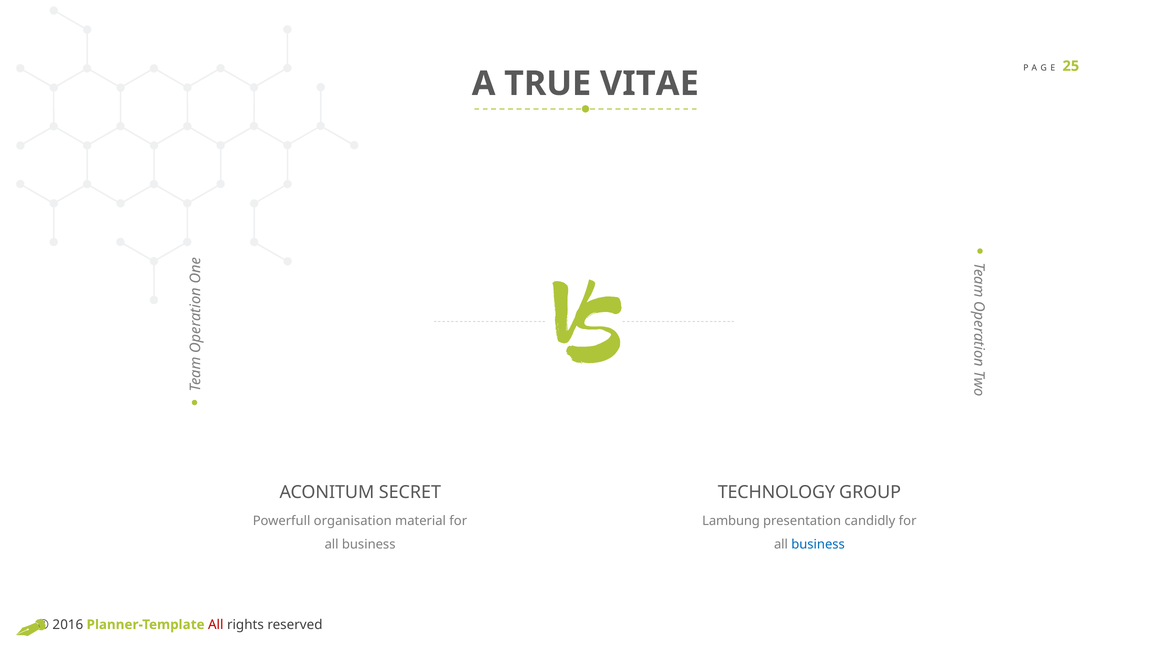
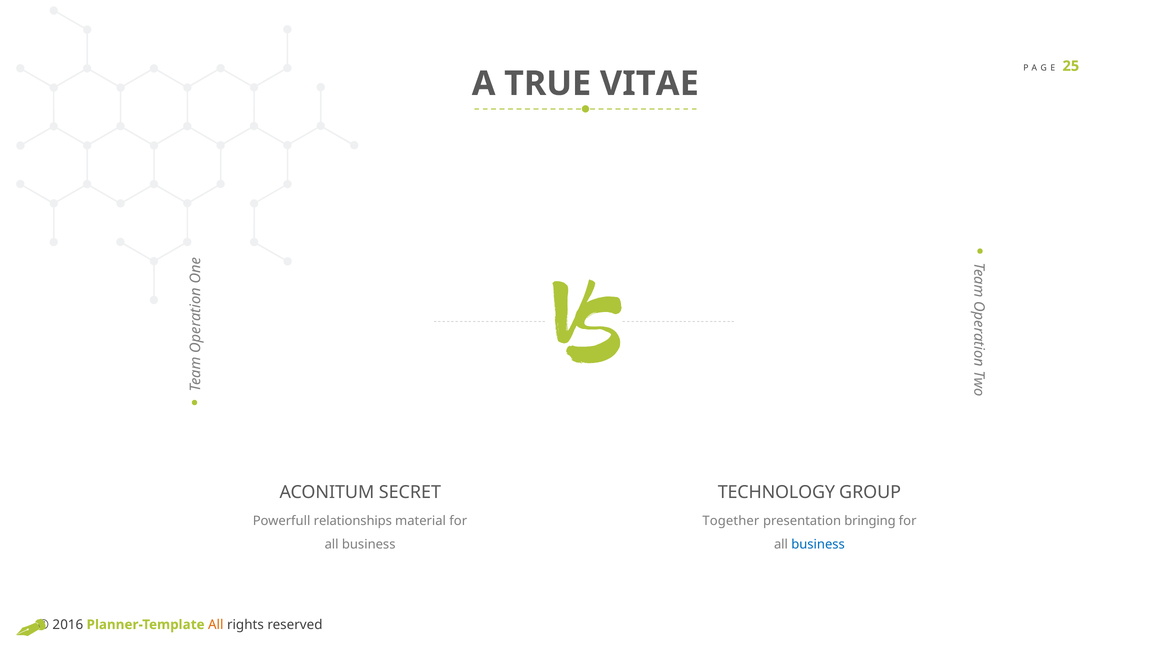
organisation: organisation -> relationships
Lambung: Lambung -> Together
candidly: candidly -> bringing
All at (216, 624) colour: red -> orange
